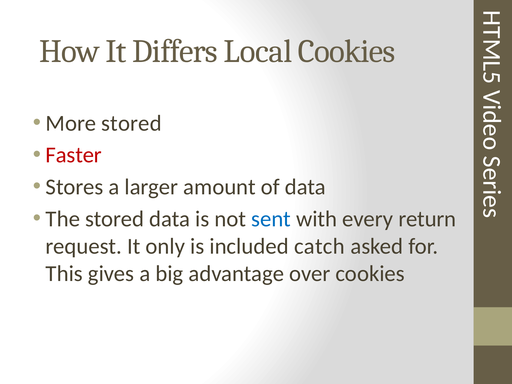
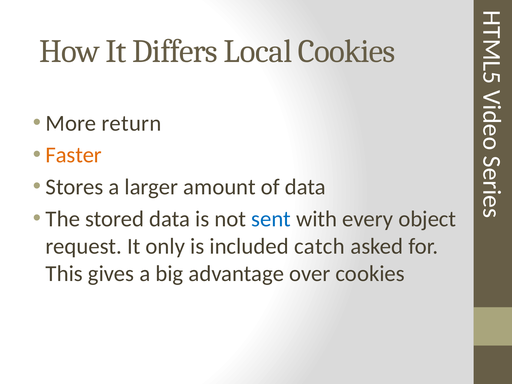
More stored: stored -> return
Faster colour: red -> orange
return: return -> object
